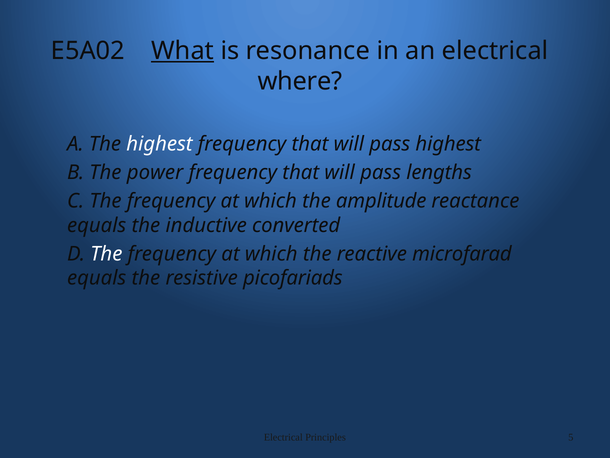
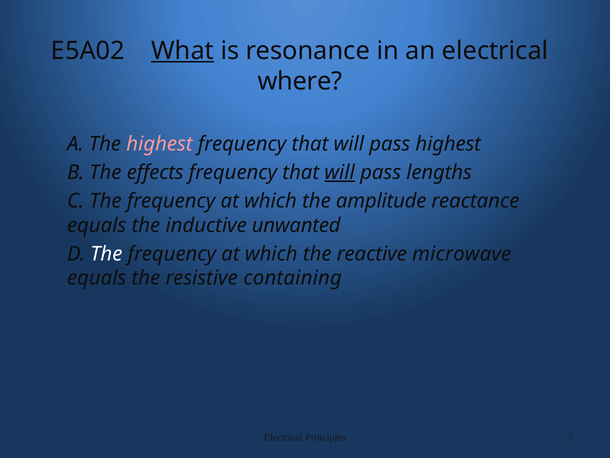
highest at (159, 144) colour: white -> pink
power: power -> effects
will at (340, 172) underline: none -> present
converted: converted -> unwanted
microfarad: microfarad -> microwave
picofariads: picofariads -> containing
